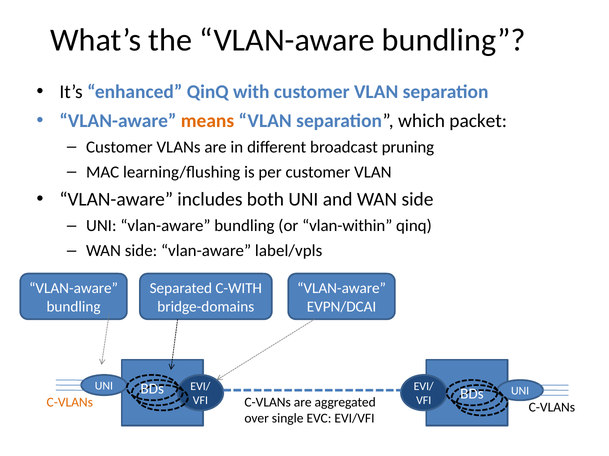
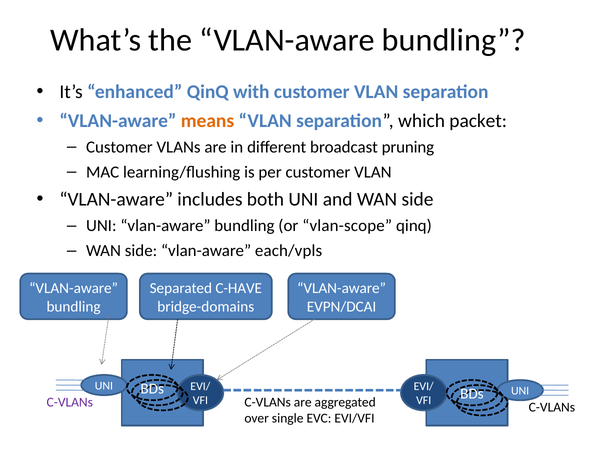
vlan-within: vlan-within -> vlan-scope
label/vpls: label/vpls -> each/vpls
C-WITH: C-WITH -> C-HAVE
C-VLANs at (70, 403) colour: orange -> purple
